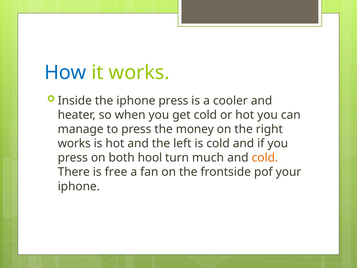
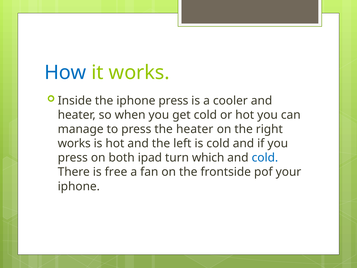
the money: money -> heater
hool: hool -> ipad
much: much -> which
cold at (265, 158) colour: orange -> blue
